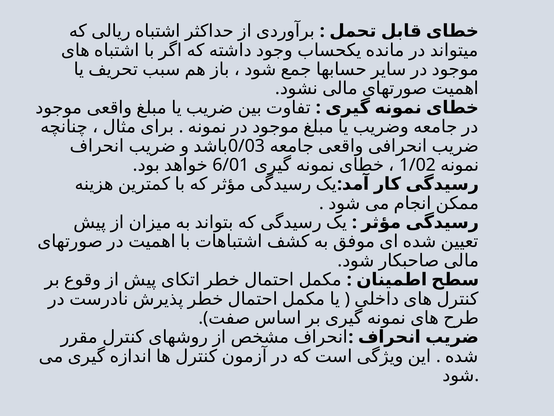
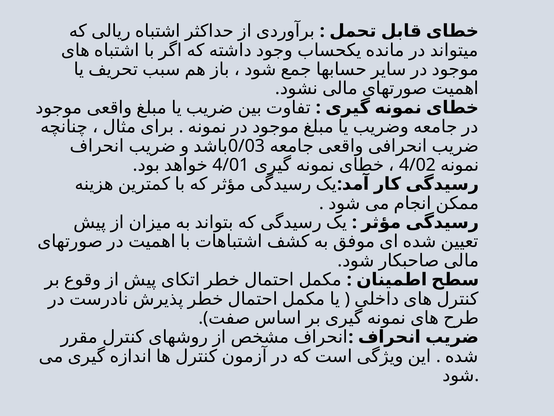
6/01: 6/01 -> 4/01
1/02: 1/02 -> 4/02
